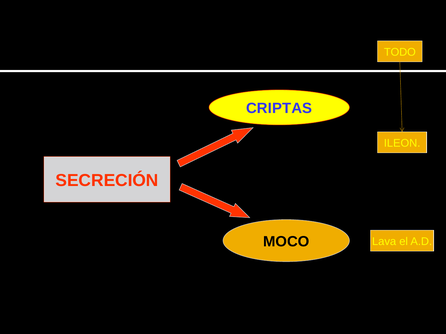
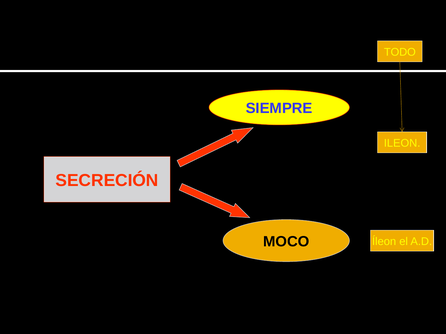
CRIPTAS: CRIPTAS -> SIEMPRE
Lava: Lava -> Íleon
